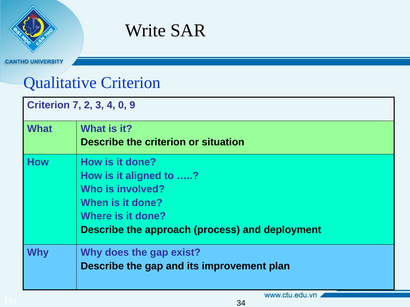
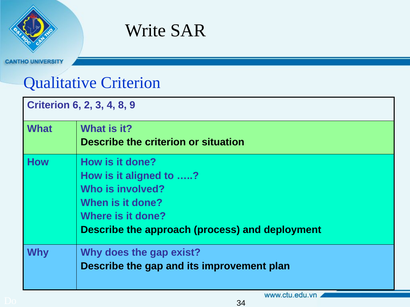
7: 7 -> 6
0: 0 -> 8
